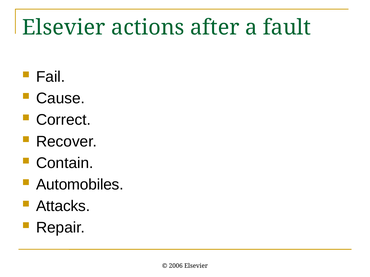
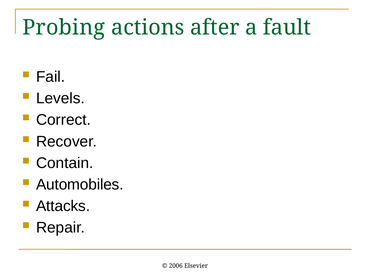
Elsevier at (64, 28): Elsevier -> Probing
Cause: Cause -> Levels
